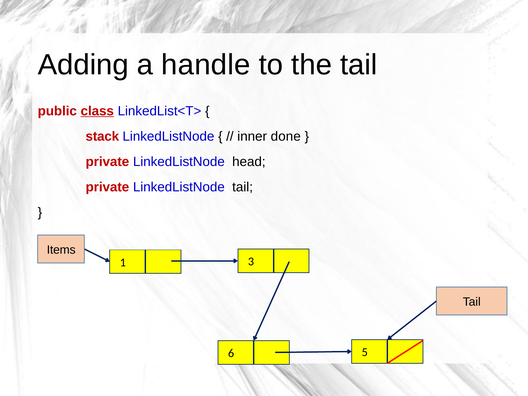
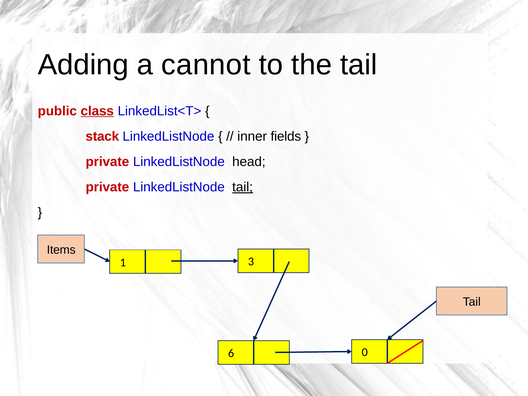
handle: handle -> cannot
done: done -> fields
tail at (243, 187) underline: none -> present
5: 5 -> 0
